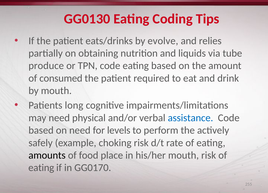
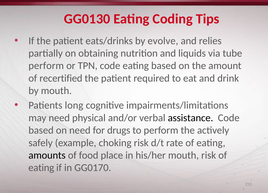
produce at (46, 66): produce -> perform
consumed: consumed -> recertified
assistance colour: blue -> black
levels: levels -> drugs
